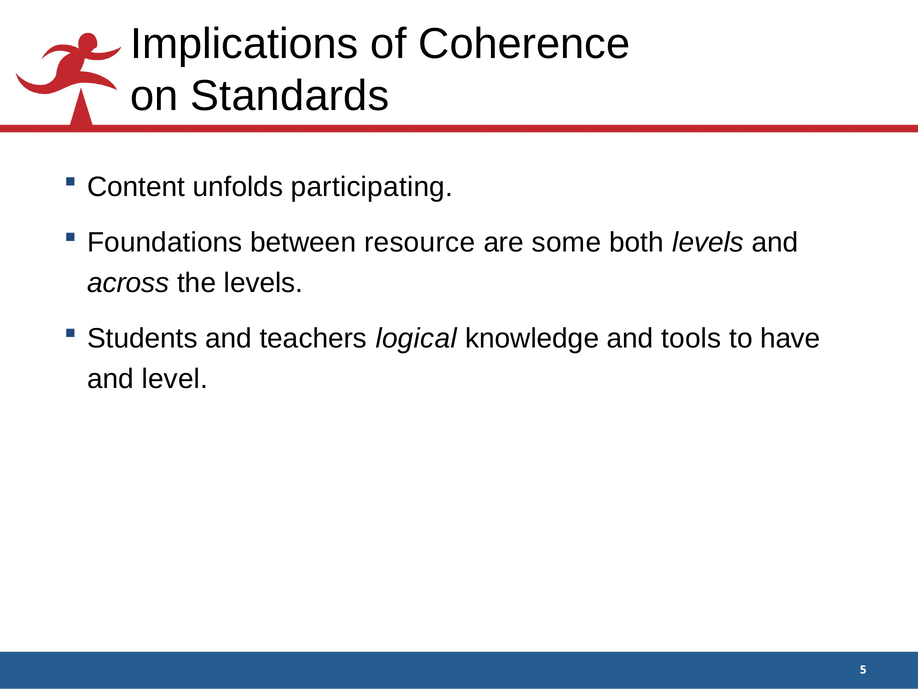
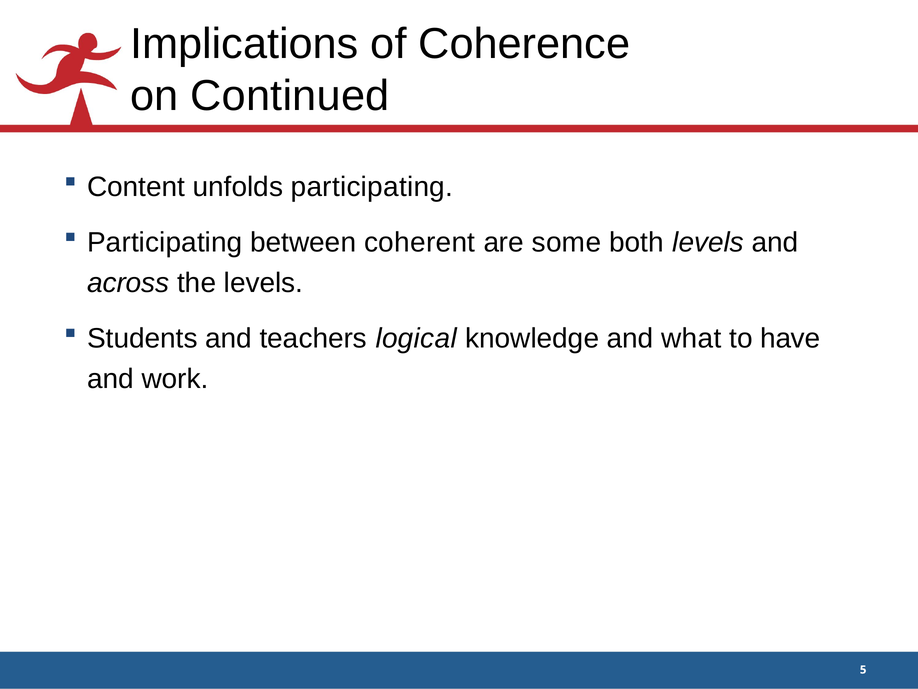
Standards: Standards -> Continued
Foundations at (165, 242): Foundations -> Participating
resource: resource -> coherent
tools: tools -> what
level: level -> work
